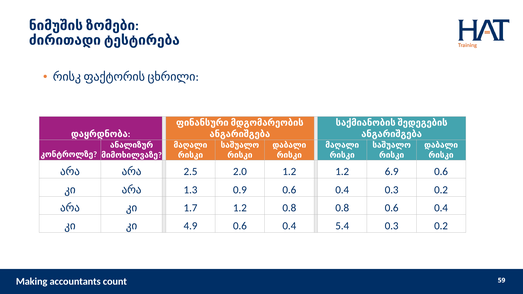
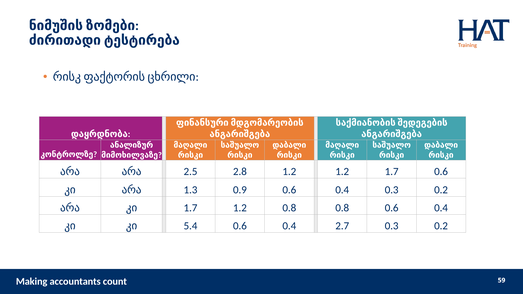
2.0: 2.0 -> 2.8
1.2 6.9: 6.9 -> 1.7
4.9: 4.9 -> 5.4
5.4: 5.4 -> 2.7
